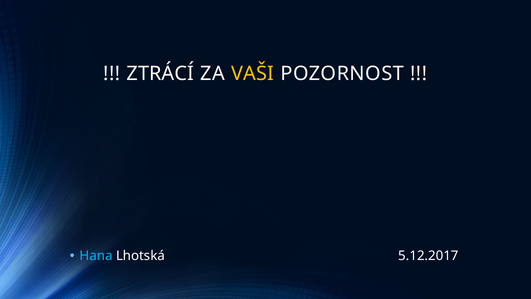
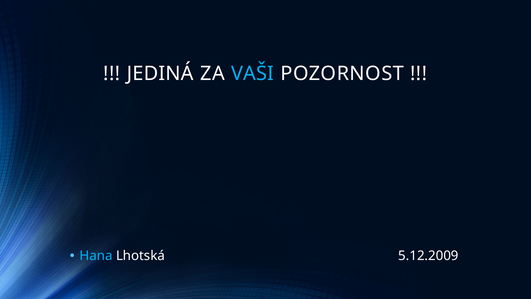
ZTRÁCÍ: ZTRÁCÍ -> JEDINÁ
VAŠI colour: yellow -> light blue
5.12.2017: 5.12.2017 -> 5.12.2009
